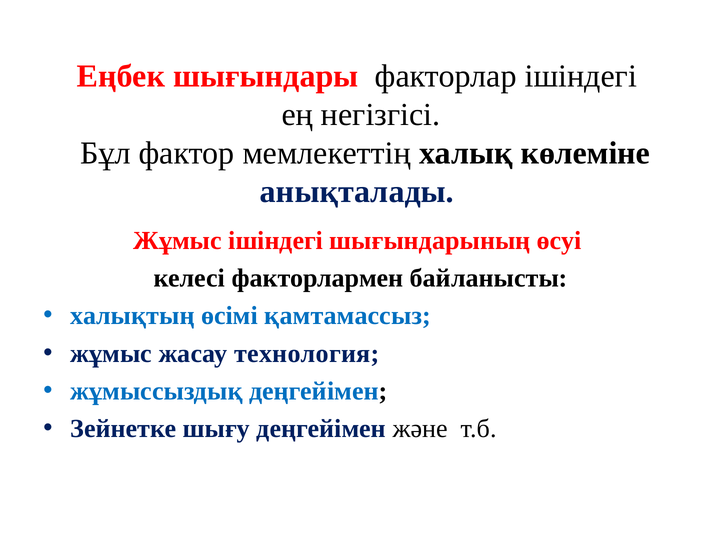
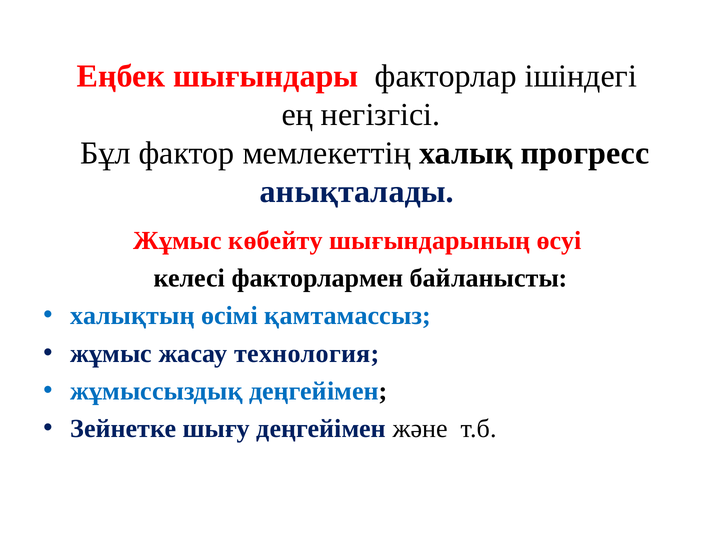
көлеміне: көлеміне -> прогресс
Жұмыс ішіндегі: ішіндегі -> көбейту
